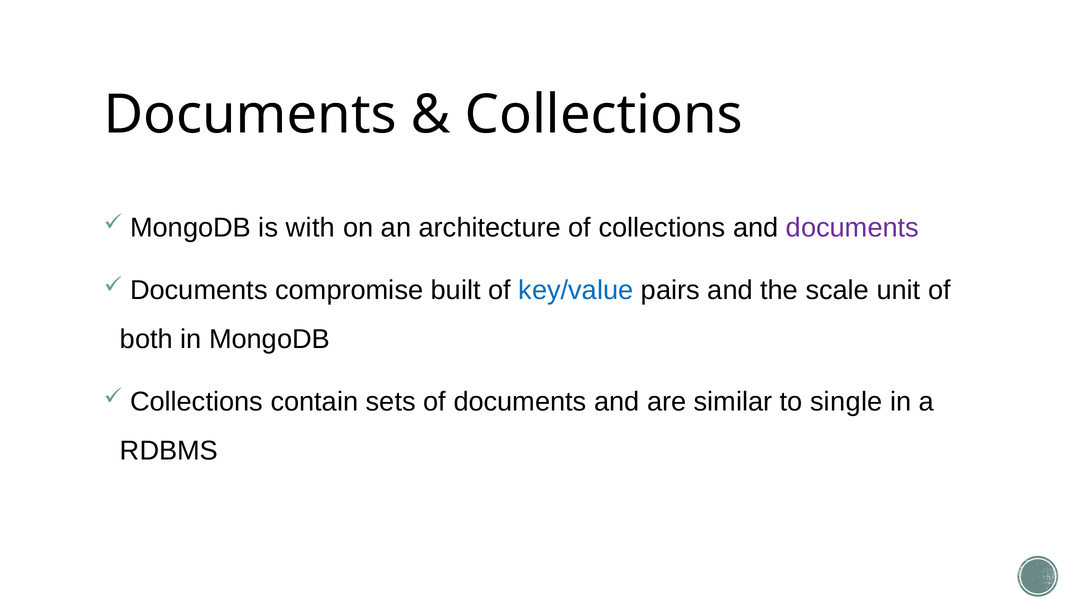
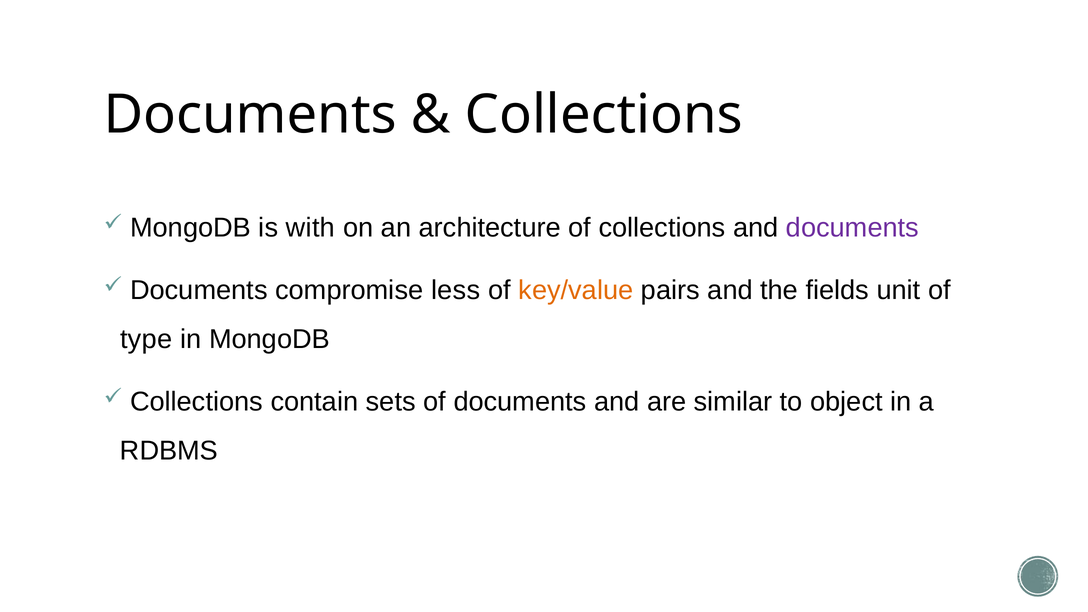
built: built -> less
key/value colour: blue -> orange
scale: scale -> fields
both: both -> type
single: single -> object
